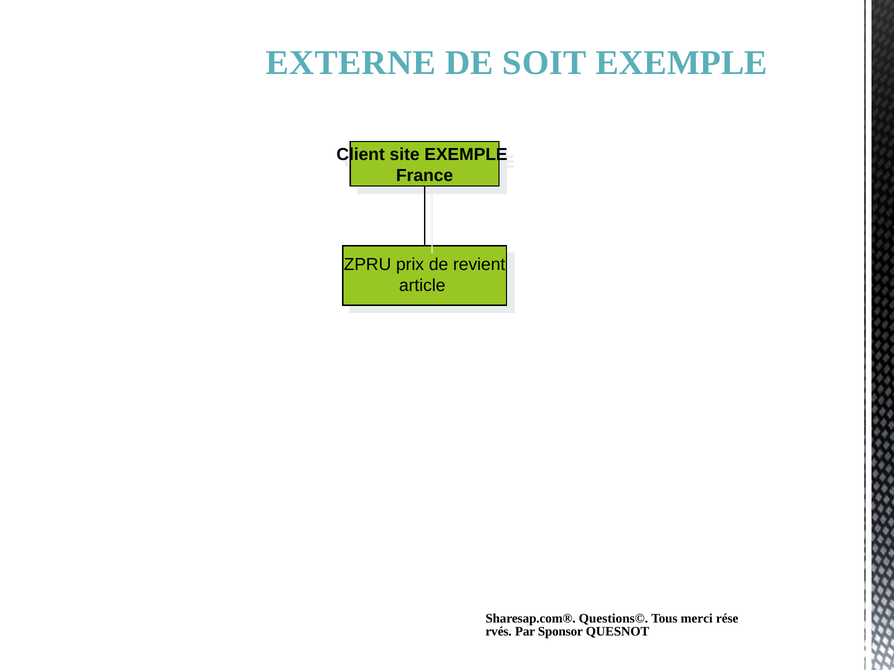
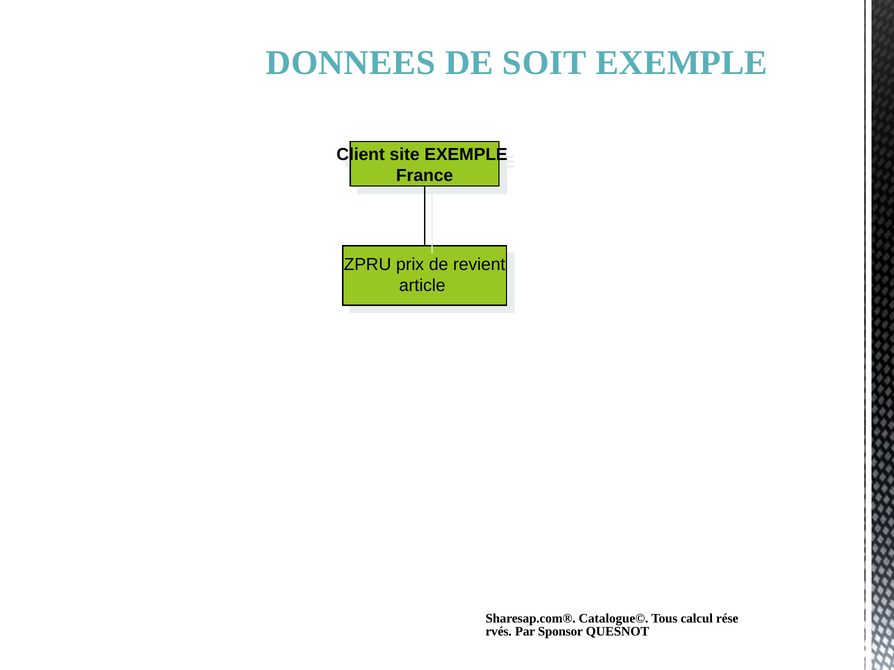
EXTERNE: EXTERNE -> DONNEES
Questions©: Questions© -> Catalogue©
merci: merci -> calcul
